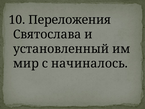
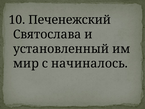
Переложения: Переложения -> Печенежский
